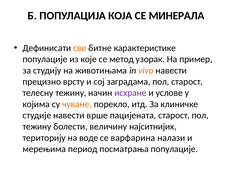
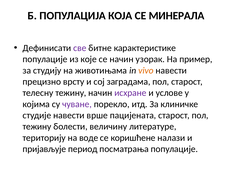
све colour: orange -> purple
се метод: метод -> начин
чуване colour: orange -> purple
најситнијих: најситнијих -> литературе
варфарина: варфарина -> коришћене
мерењима: мерењима -> пријављује
